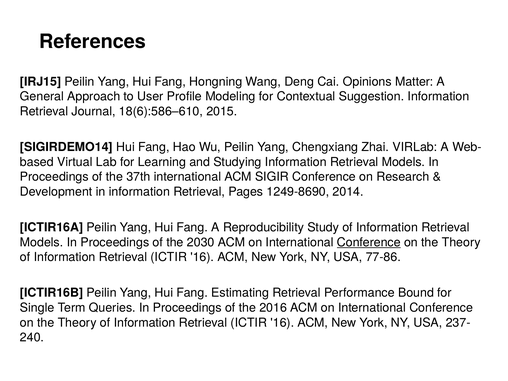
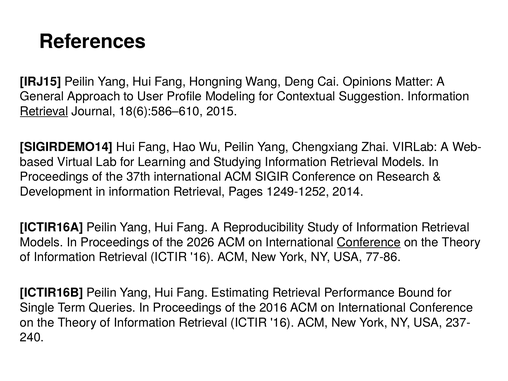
Retrieval at (44, 111) underline: none -> present
1249-8690: 1249-8690 -> 1249-1252
2030: 2030 -> 2026
